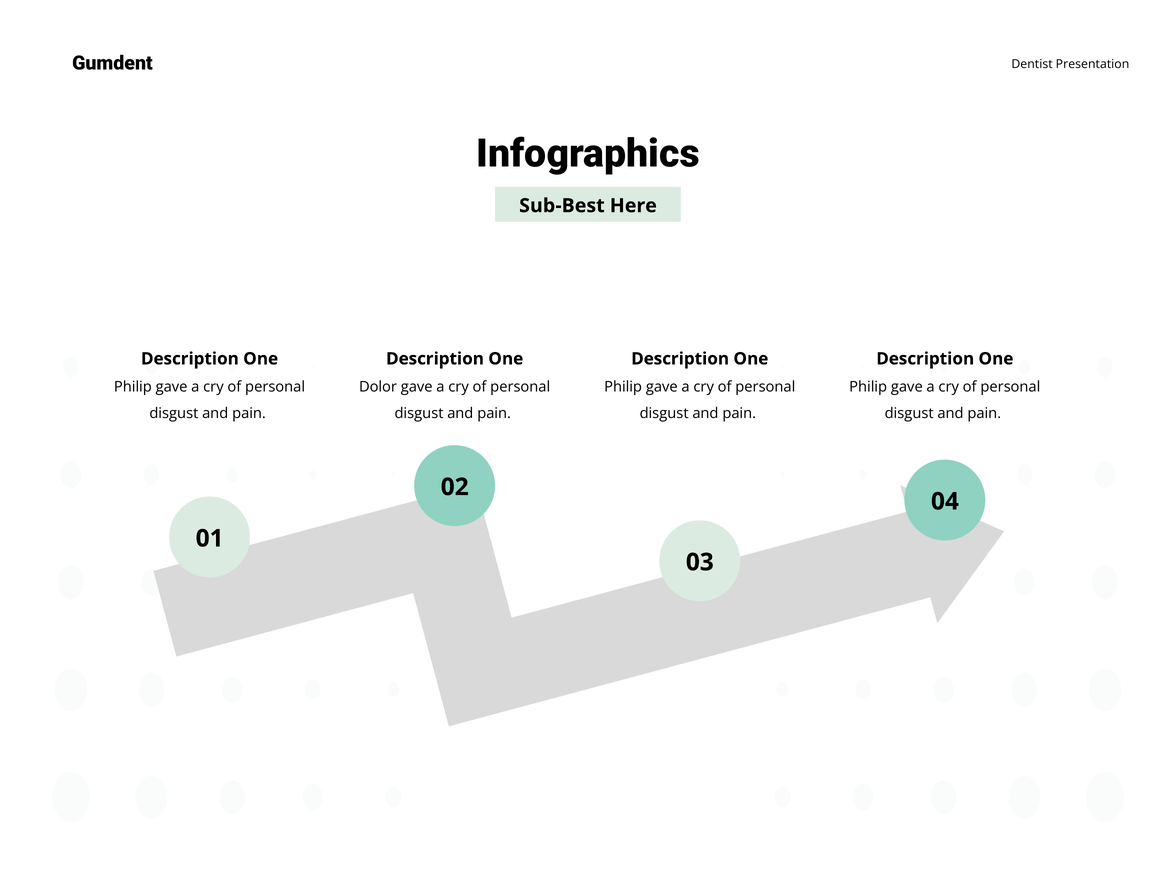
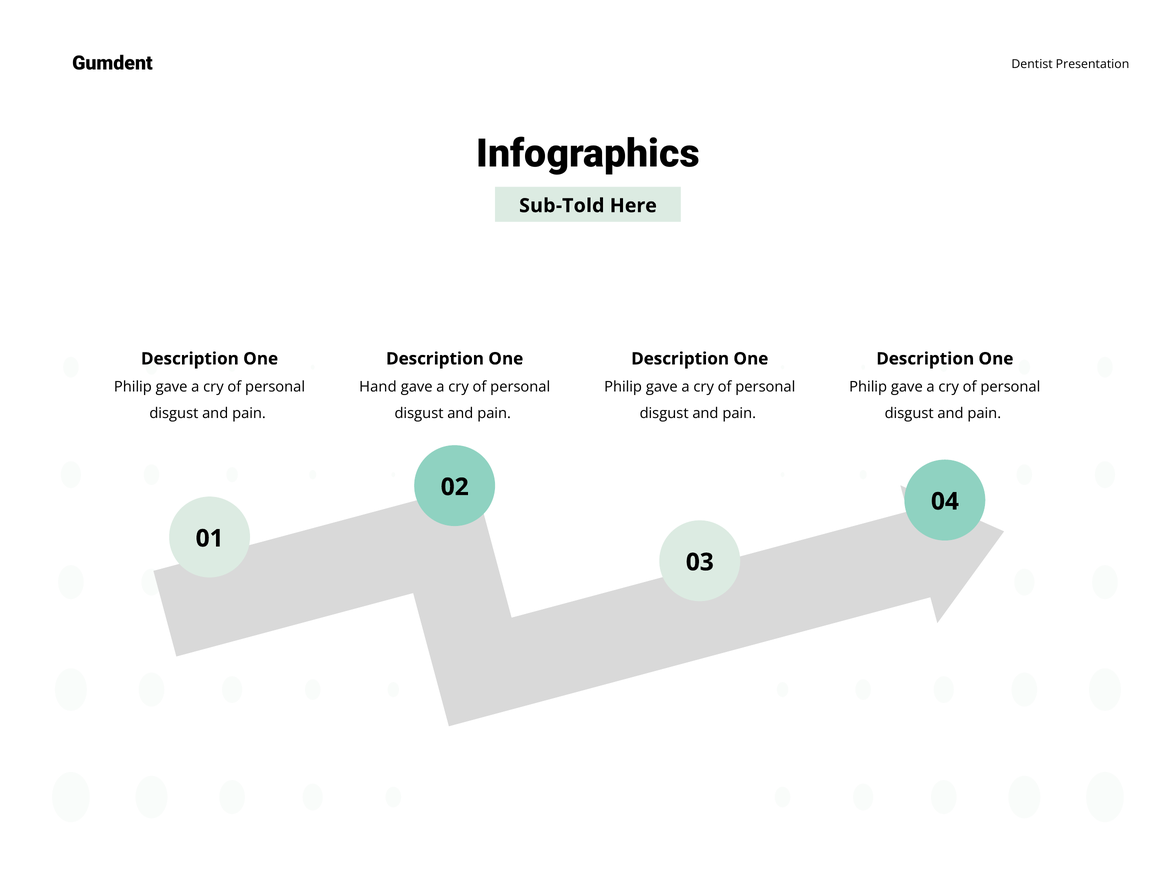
Sub-Best: Sub-Best -> Sub-Told
Dolor: Dolor -> Hand
